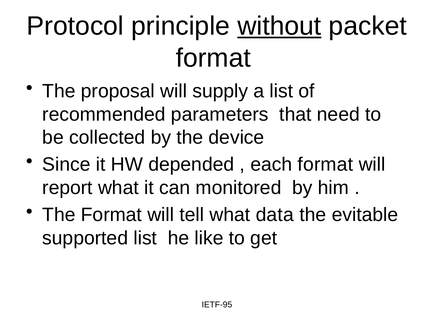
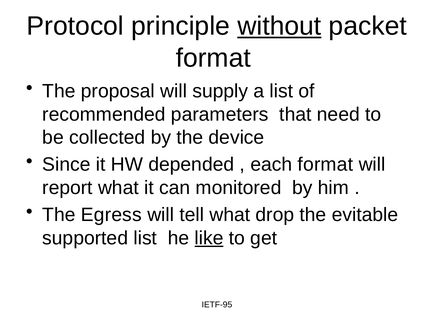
The Format: Format -> Egress
data: data -> drop
like underline: none -> present
